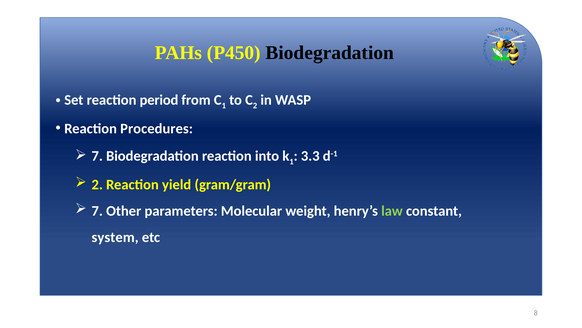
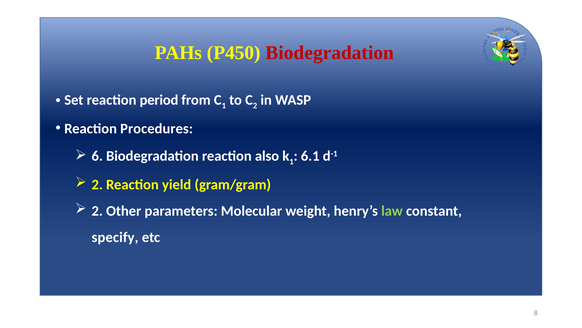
Biodegradation at (330, 53) colour: black -> red
7 at (97, 156): 7 -> 6
into: into -> also
3.3: 3.3 -> 6.1
7 at (97, 211): 7 -> 2
system: system -> specify
